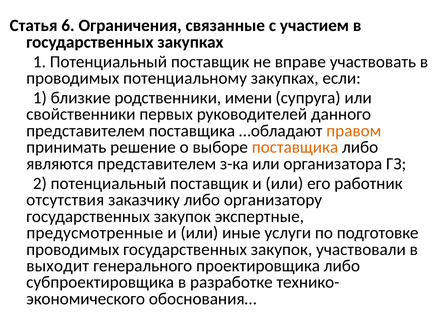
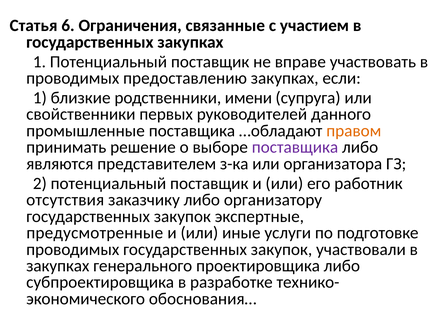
потенциальному: потенциальному -> предоставлению
представителем at (86, 131): представителем -> промышленные
поставщика at (295, 148) colour: orange -> purple
выходит at (58, 266): выходит -> закупках
